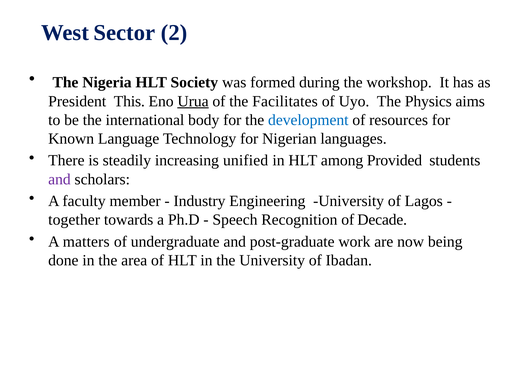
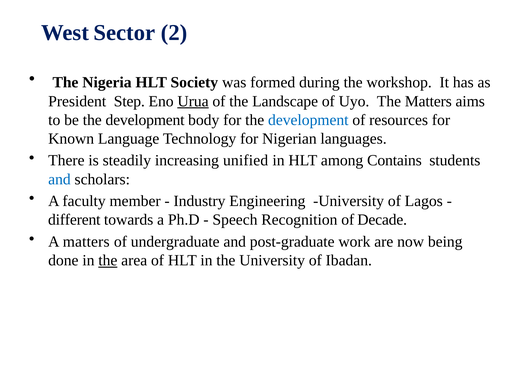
This: This -> Step
Facilitates: Facilitates -> Landscape
The Physics: Physics -> Matters
be the international: international -> development
Provided: Provided -> Contains
and at (59, 179) colour: purple -> blue
together: together -> different
the at (108, 261) underline: none -> present
